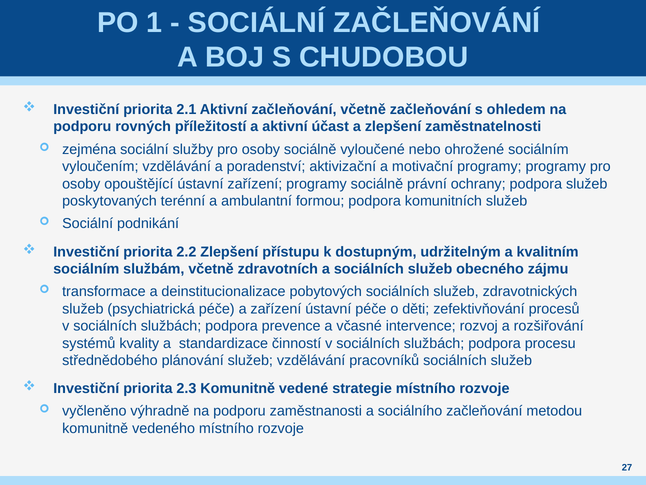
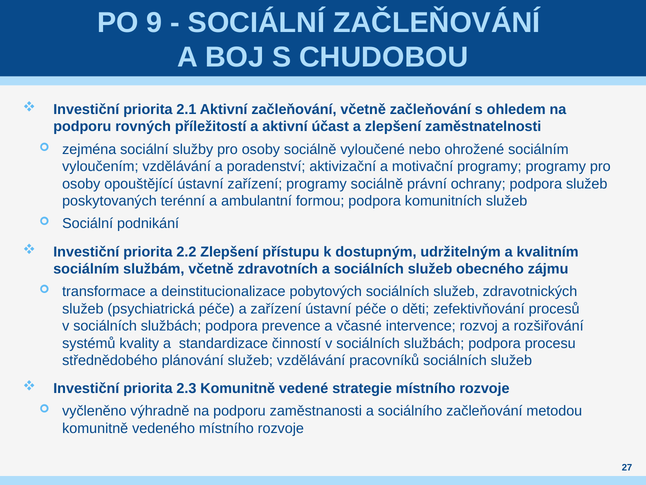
1: 1 -> 9
